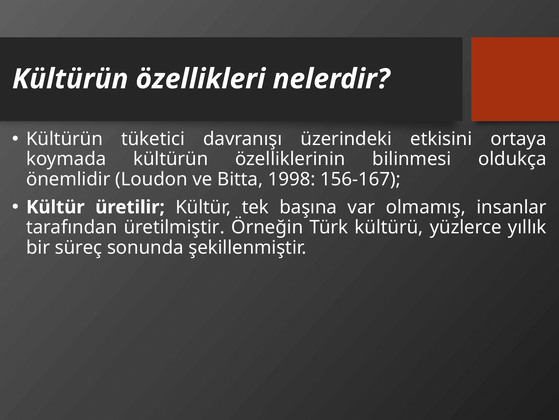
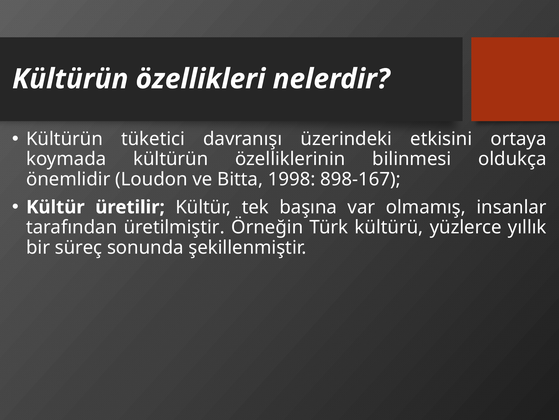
156-167: 156-167 -> 898-167
